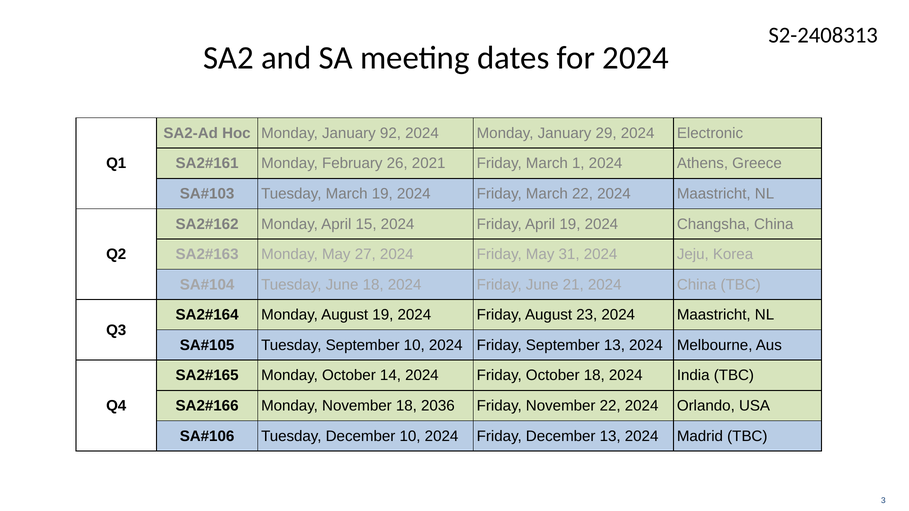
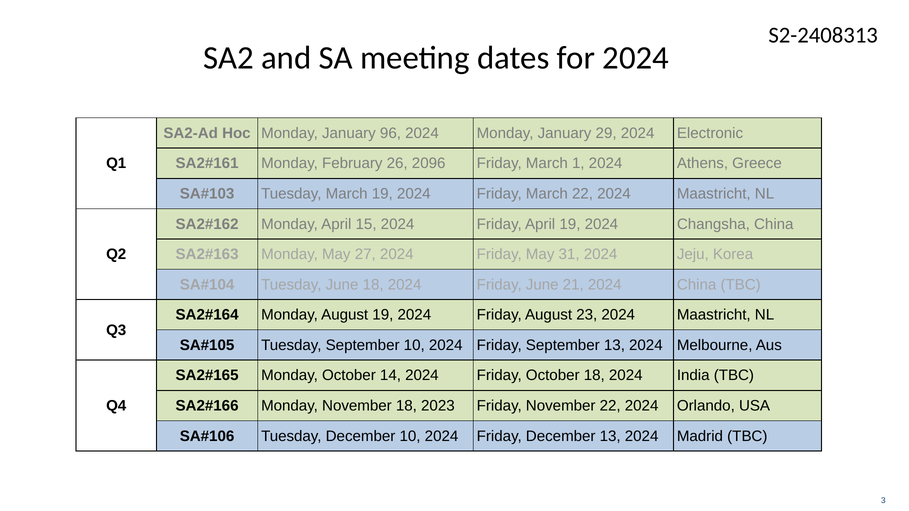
92: 92 -> 96
2021: 2021 -> 2096
2036: 2036 -> 2023
